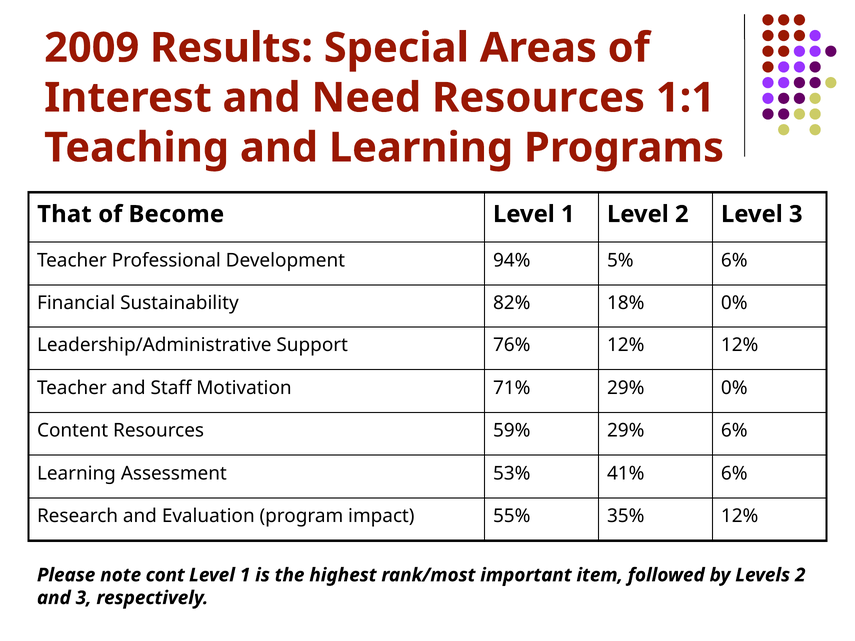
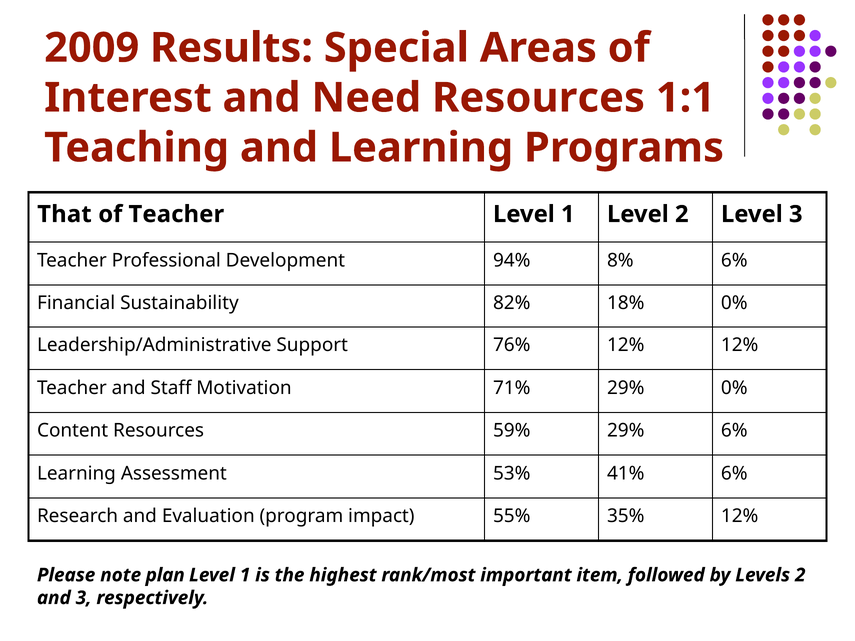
of Become: Become -> Teacher
5%: 5% -> 8%
cont: cont -> plan
